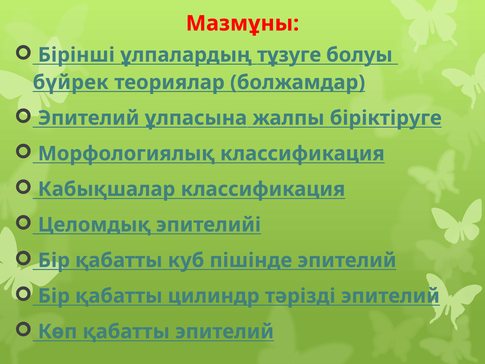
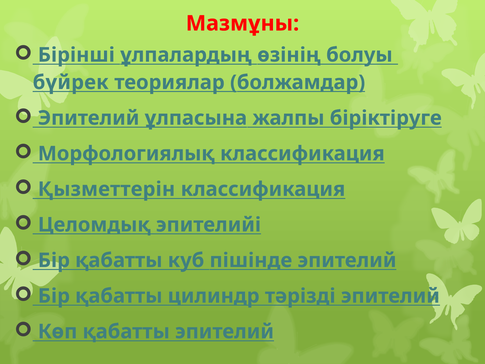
тұзуге: тұзуге -> өзінің
Кабықшалар: Кабықшалар -> Қызметтерін
